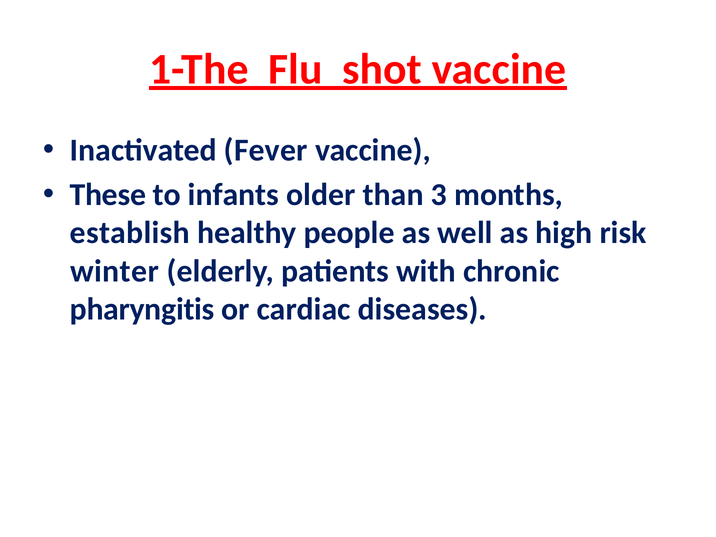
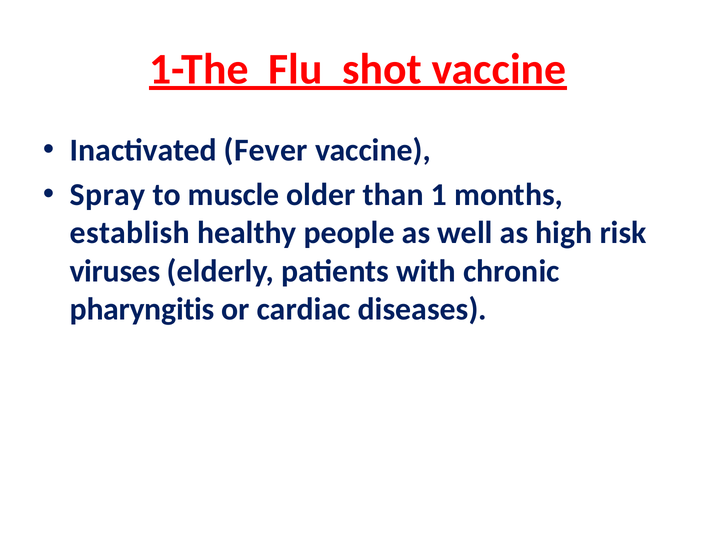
These: These -> Spray
infants: infants -> muscle
3: 3 -> 1
winter: winter -> viruses
